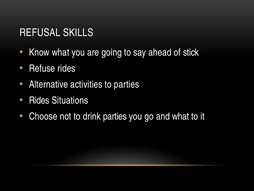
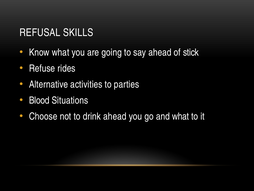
Rides at (39, 100): Rides -> Blood
drink parties: parties -> ahead
